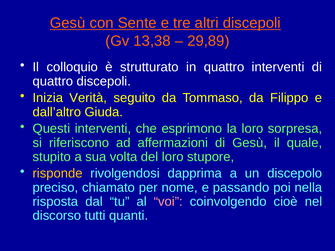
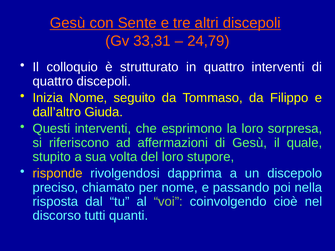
13,38: 13,38 -> 33,31
29,89: 29,89 -> 24,79
Inizia Verità: Verità -> Nome
voi colour: pink -> light green
